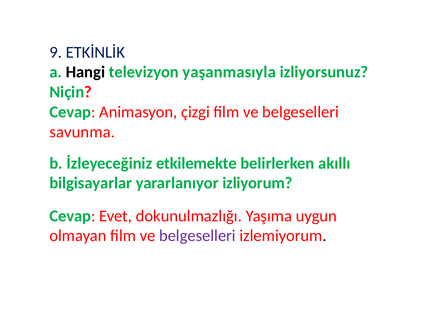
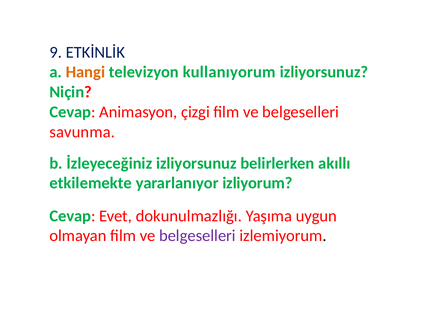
Hangi colour: black -> orange
yaşanmasıyla: yaşanmasıyla -> kullanıyorum
İzleyeceğiniz etkilemekte: etkilemekte -> izliyorsunuz
bilgisayarlar: bilgisayarlar -> etkilemekte
